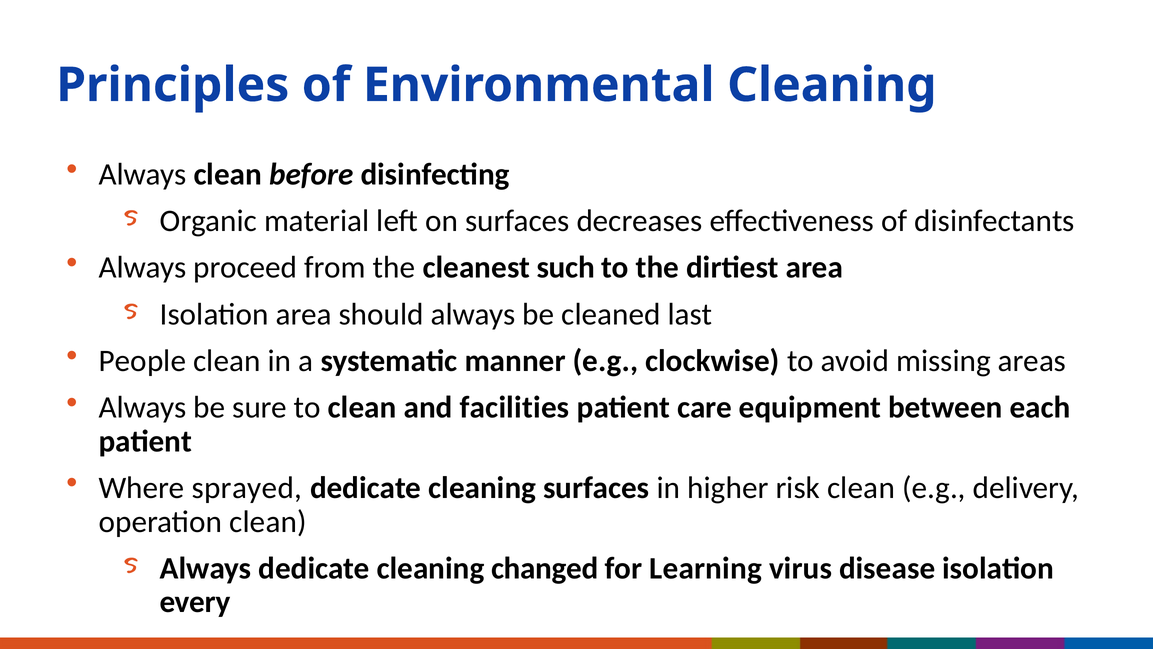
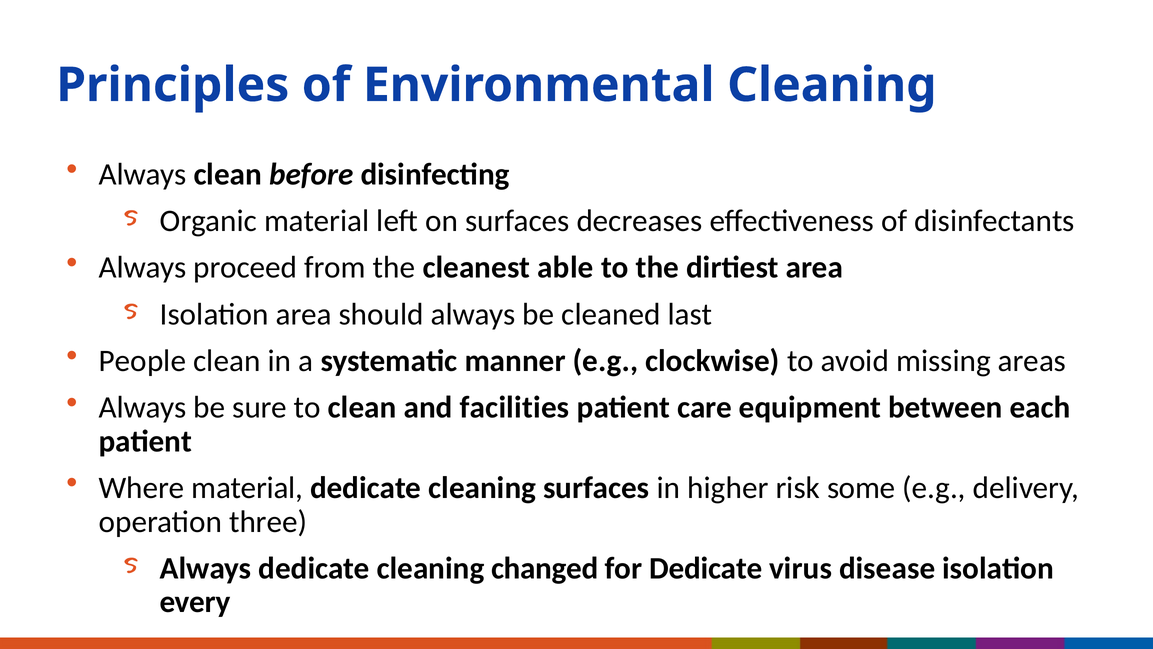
such: such -> able
Where sprayed: sprayed -> material
risk clean: clean -> some
operation clean: clean -> three
for Learning: Learning -> Dedicate
